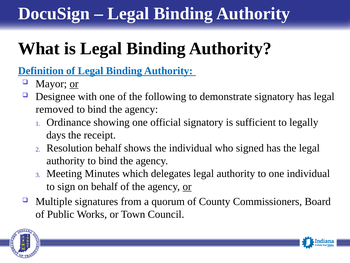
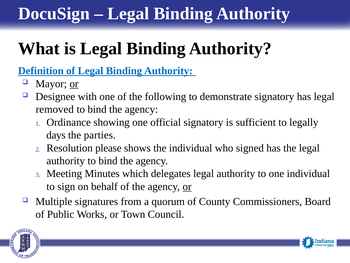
receipt: receipt -> parties
Resolution behalf: behalf -> please
